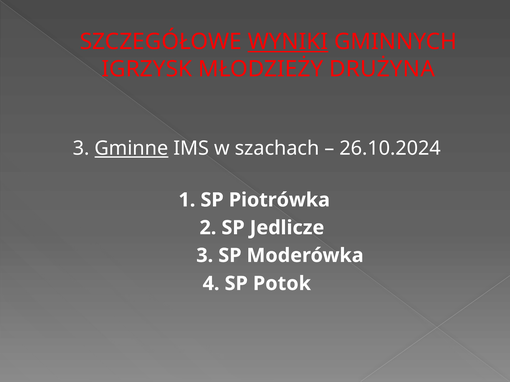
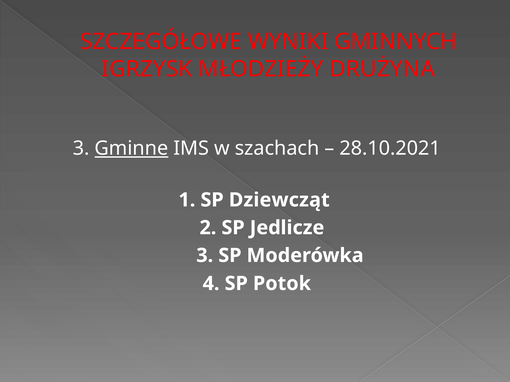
WYNIKI underline: present -> none
26.10.2024: 26.10.2024 -> 28.10.2021
Piotrówka: Piotrówka -> Dziewcząt
